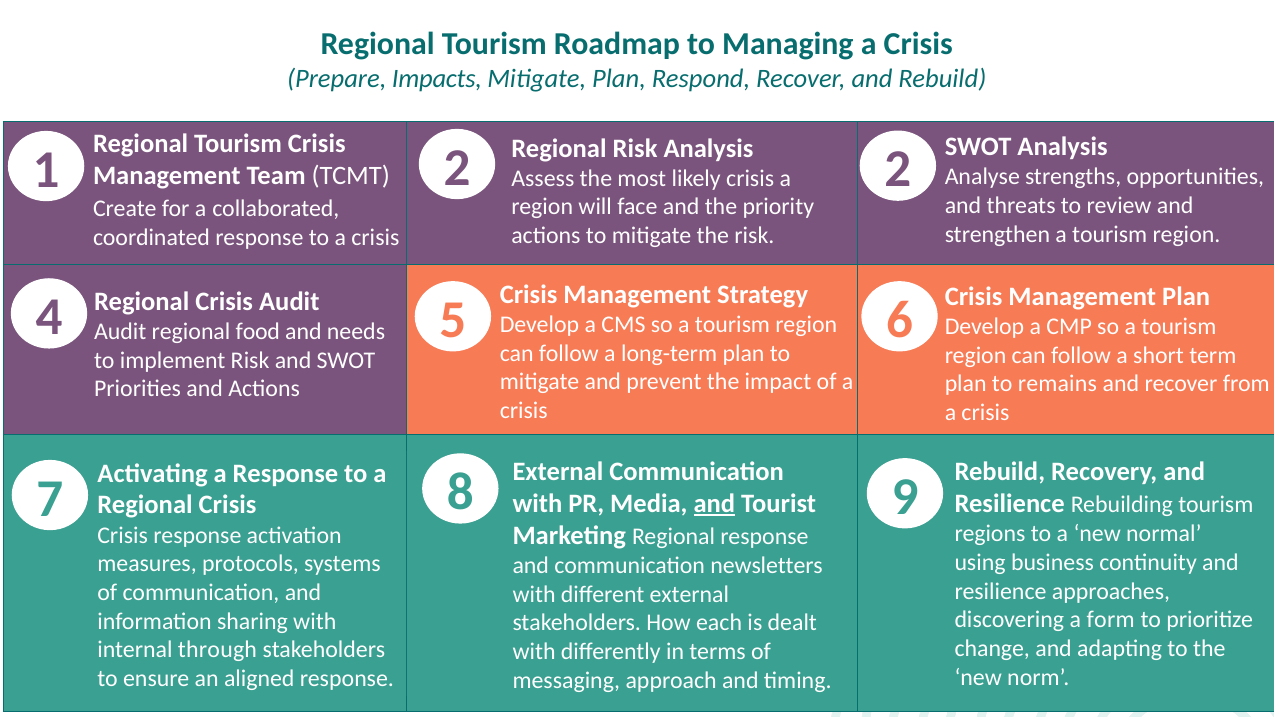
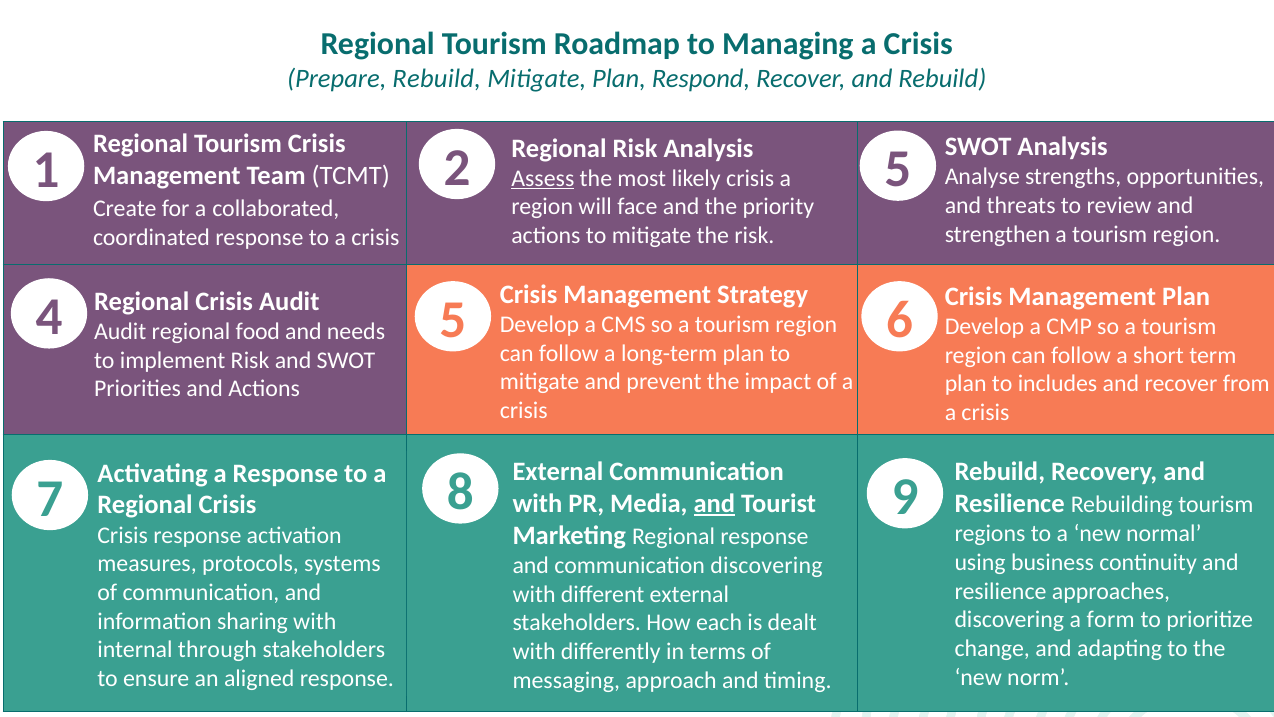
Prepare Impacts: Impacts -> Rebuild
2 2: 2 -> 5
Assess underline: none -> present
remains: remains -> includes
communication newsletters: newsletters -> discovering
